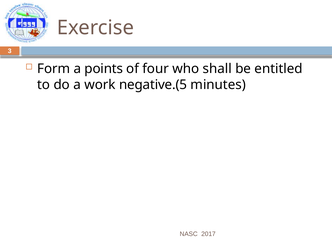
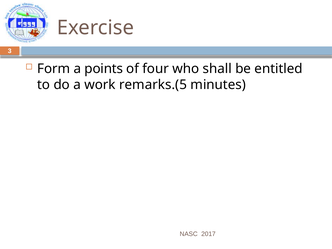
negative.(5: negative.(5 -> remarks.(5
